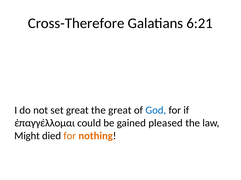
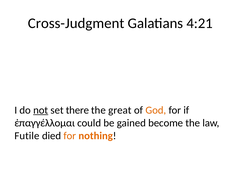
Cross-Therefore: Cross-Therefore -> Cross-Judgment
6:21: 6:21 -> 4:21
not underline: none -> present
set great: great -> there
God colour: blue -> orange
pleased: pleased -> become
Might: Might -> Futile
